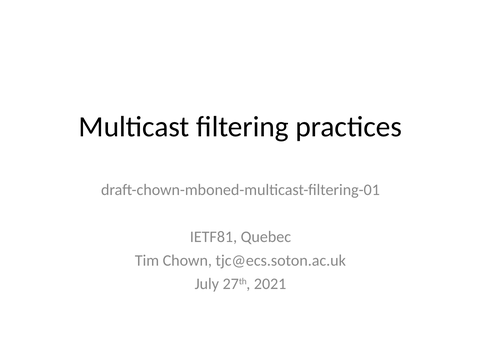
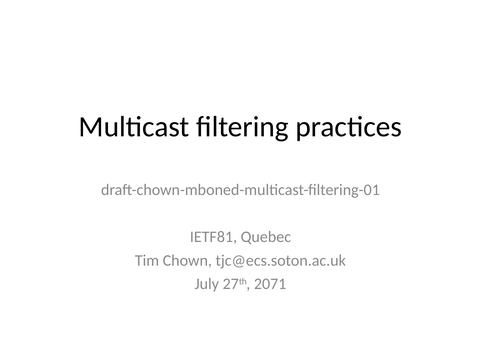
2021: 2021 -> 2071
